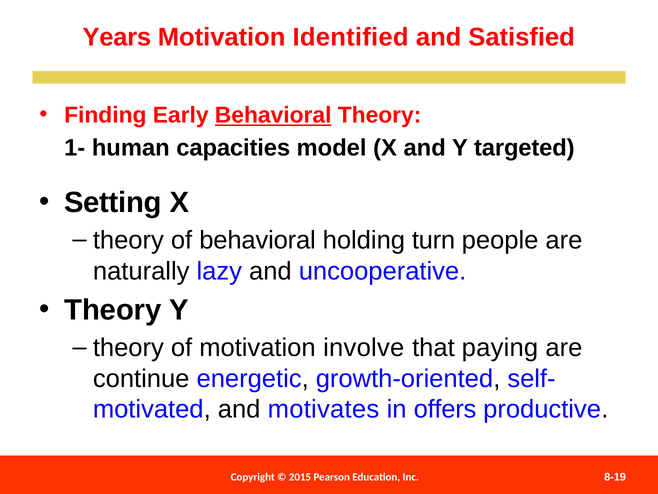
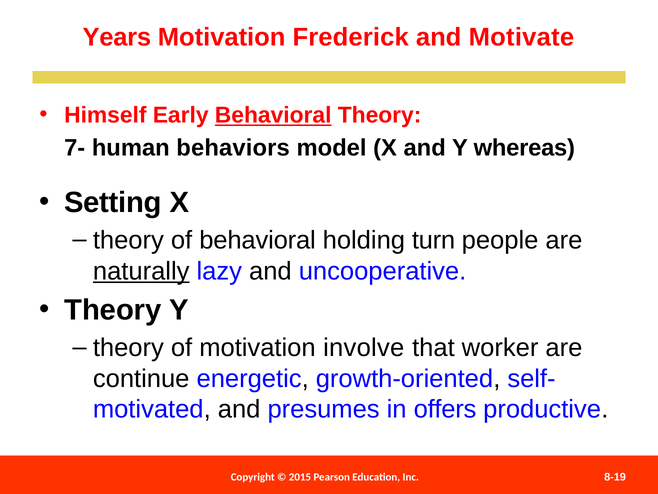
Identified: Identified -> Frederick
Satisfied: Satisfied -> Motivate
Finding: Finding -> Himself
1-: 1- -> 7-
capacities: capacities -> behaviors
targeted: targeted -> whereas
naturally underline: none -> present
paying: paying -> worker
motivates: motivates -> presumes
